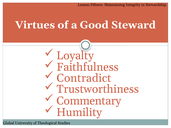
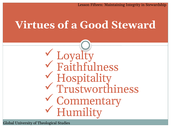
Contradict: Contradict -> Hospitality
